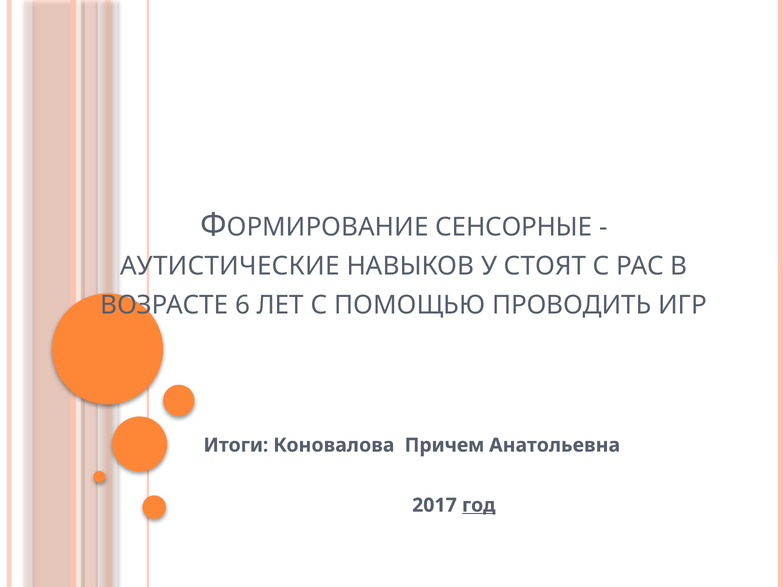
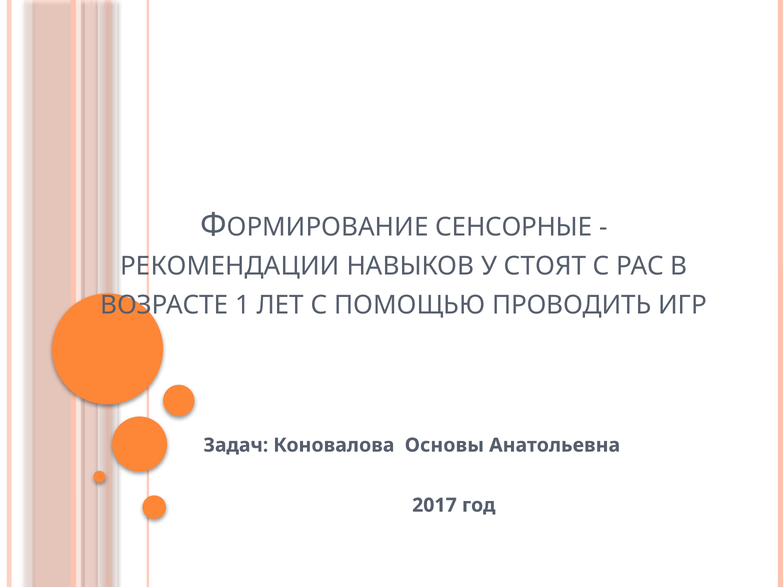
АУТИСТИЧЕСКИЕ: АУТИСТИЧЕСКИЕ -> РЕКОМЕНДАЦИИ
6: 6 -> 1
Итоги: Итоги -> Задач
Причем: Причем -> Основы
год underline: present -> none
